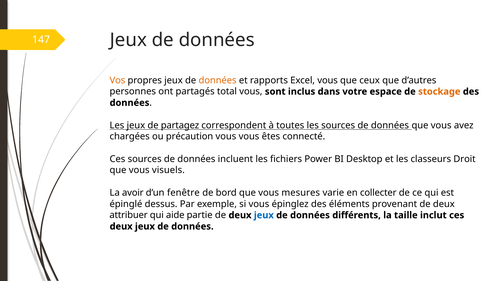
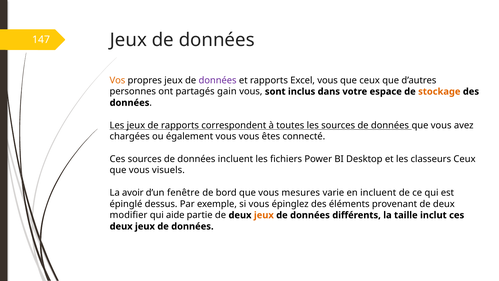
données at (218, 80) colour: orange -> purple
total: total -> gain
de partagez: partagez -> rapports
précaution: précaution -> également
classeurs Droit: Droit -> Ceux
en collecter: collecter -> incluent
attribuer: attribuer -> modifier
jeux at (264, 215) colour: blue -> orange
